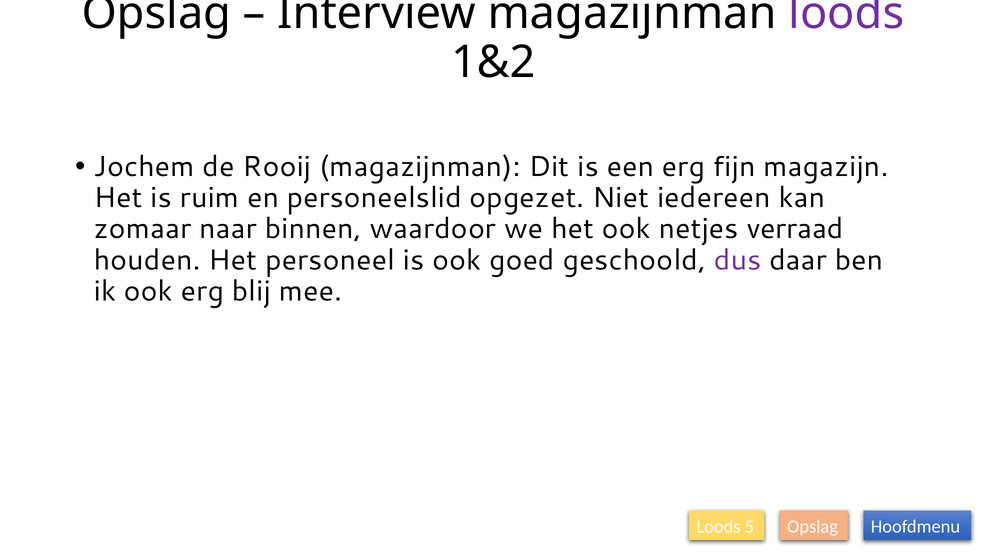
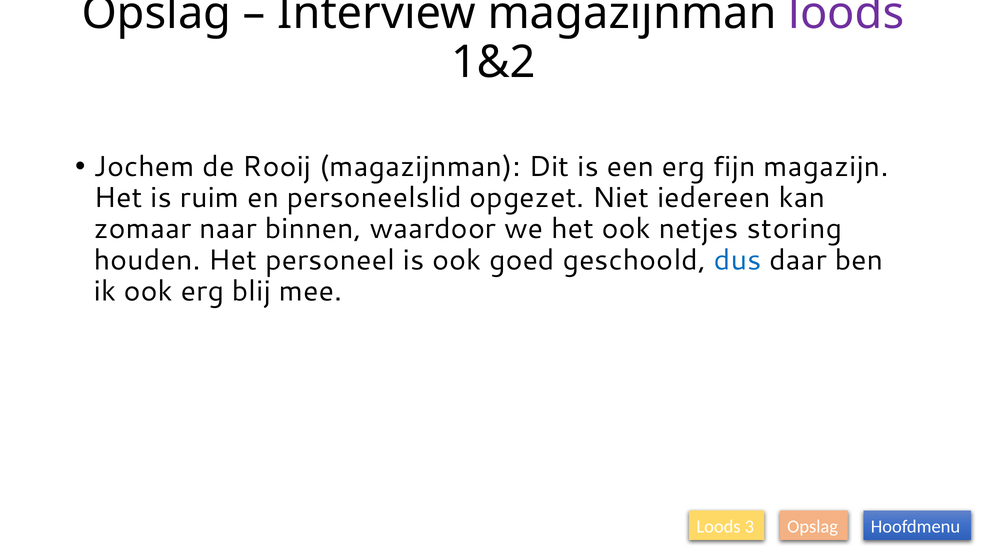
verraad: verraad -> storing
dus colour: purple -> blue
5: 5 -> 3
